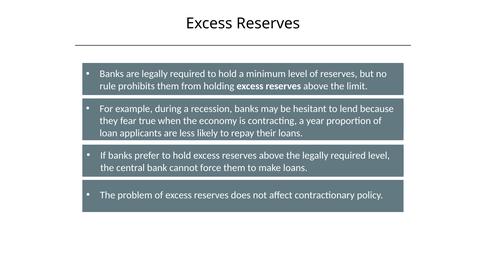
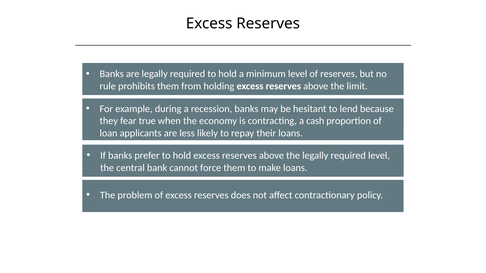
year: year -> cash
